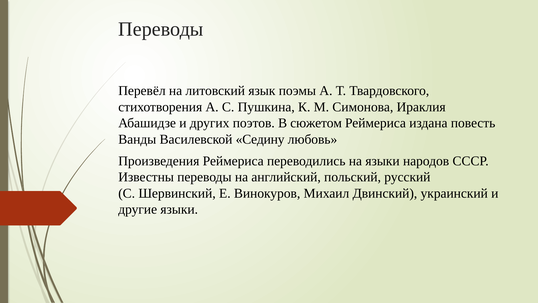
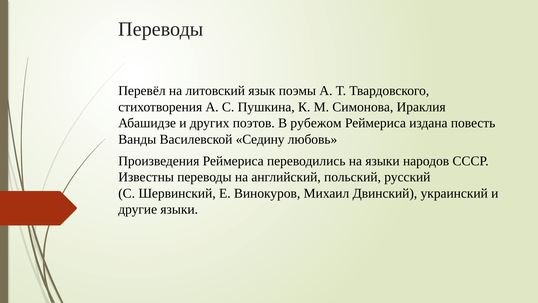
сюжетом: сюжетом -> рубежом
